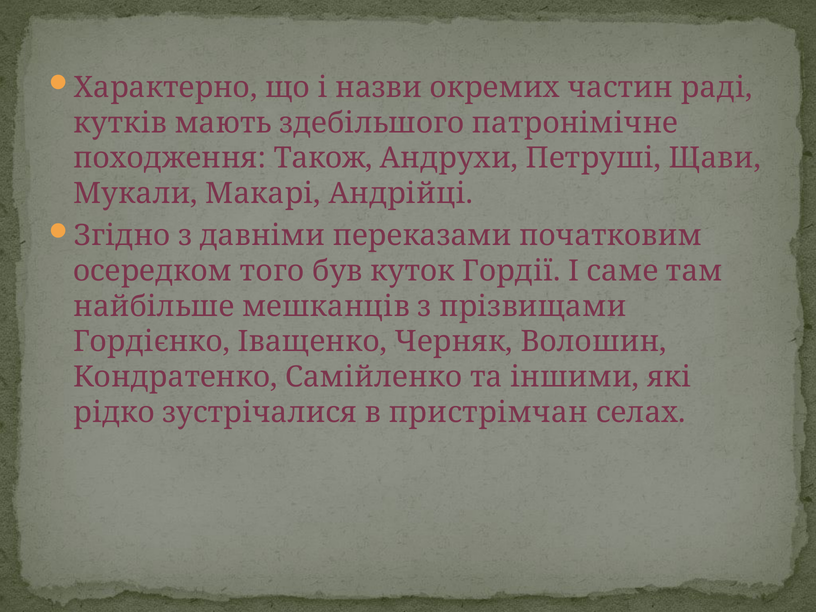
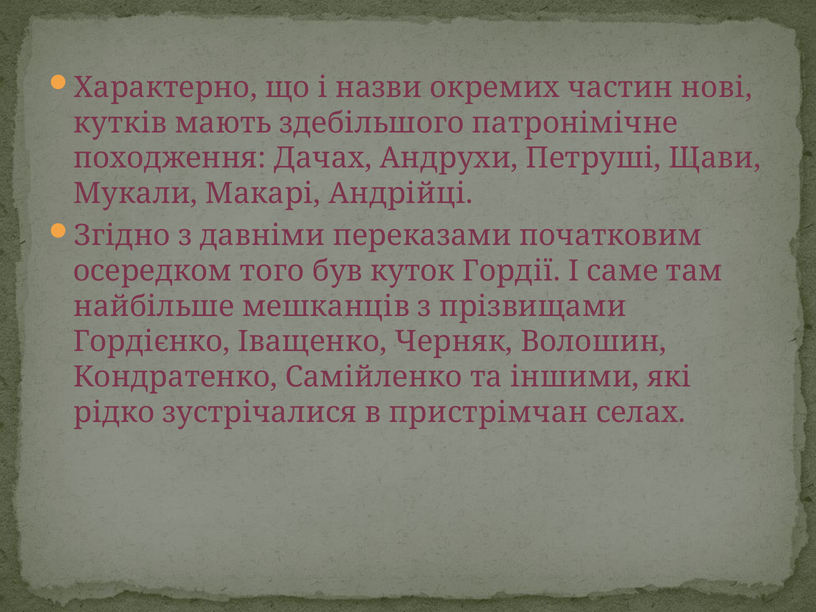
раді: раді -> нові
Також: Також -> Дачах
